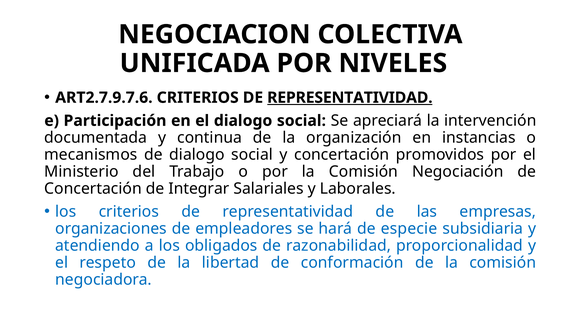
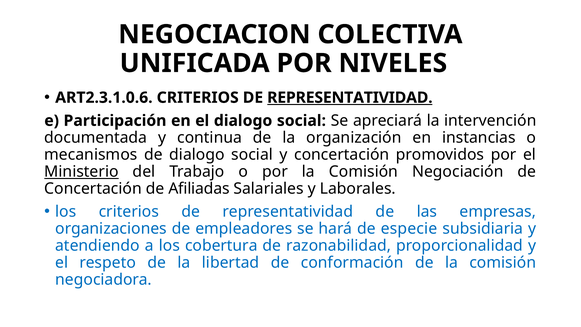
ART2.7.9.7.6: ART2.7.9.7.6 -> ART2.3.1.0.6
Ministerio underline: none -> present
Integrar: Integrar -> Afiliadas
obligados: obligados -> cobertura
